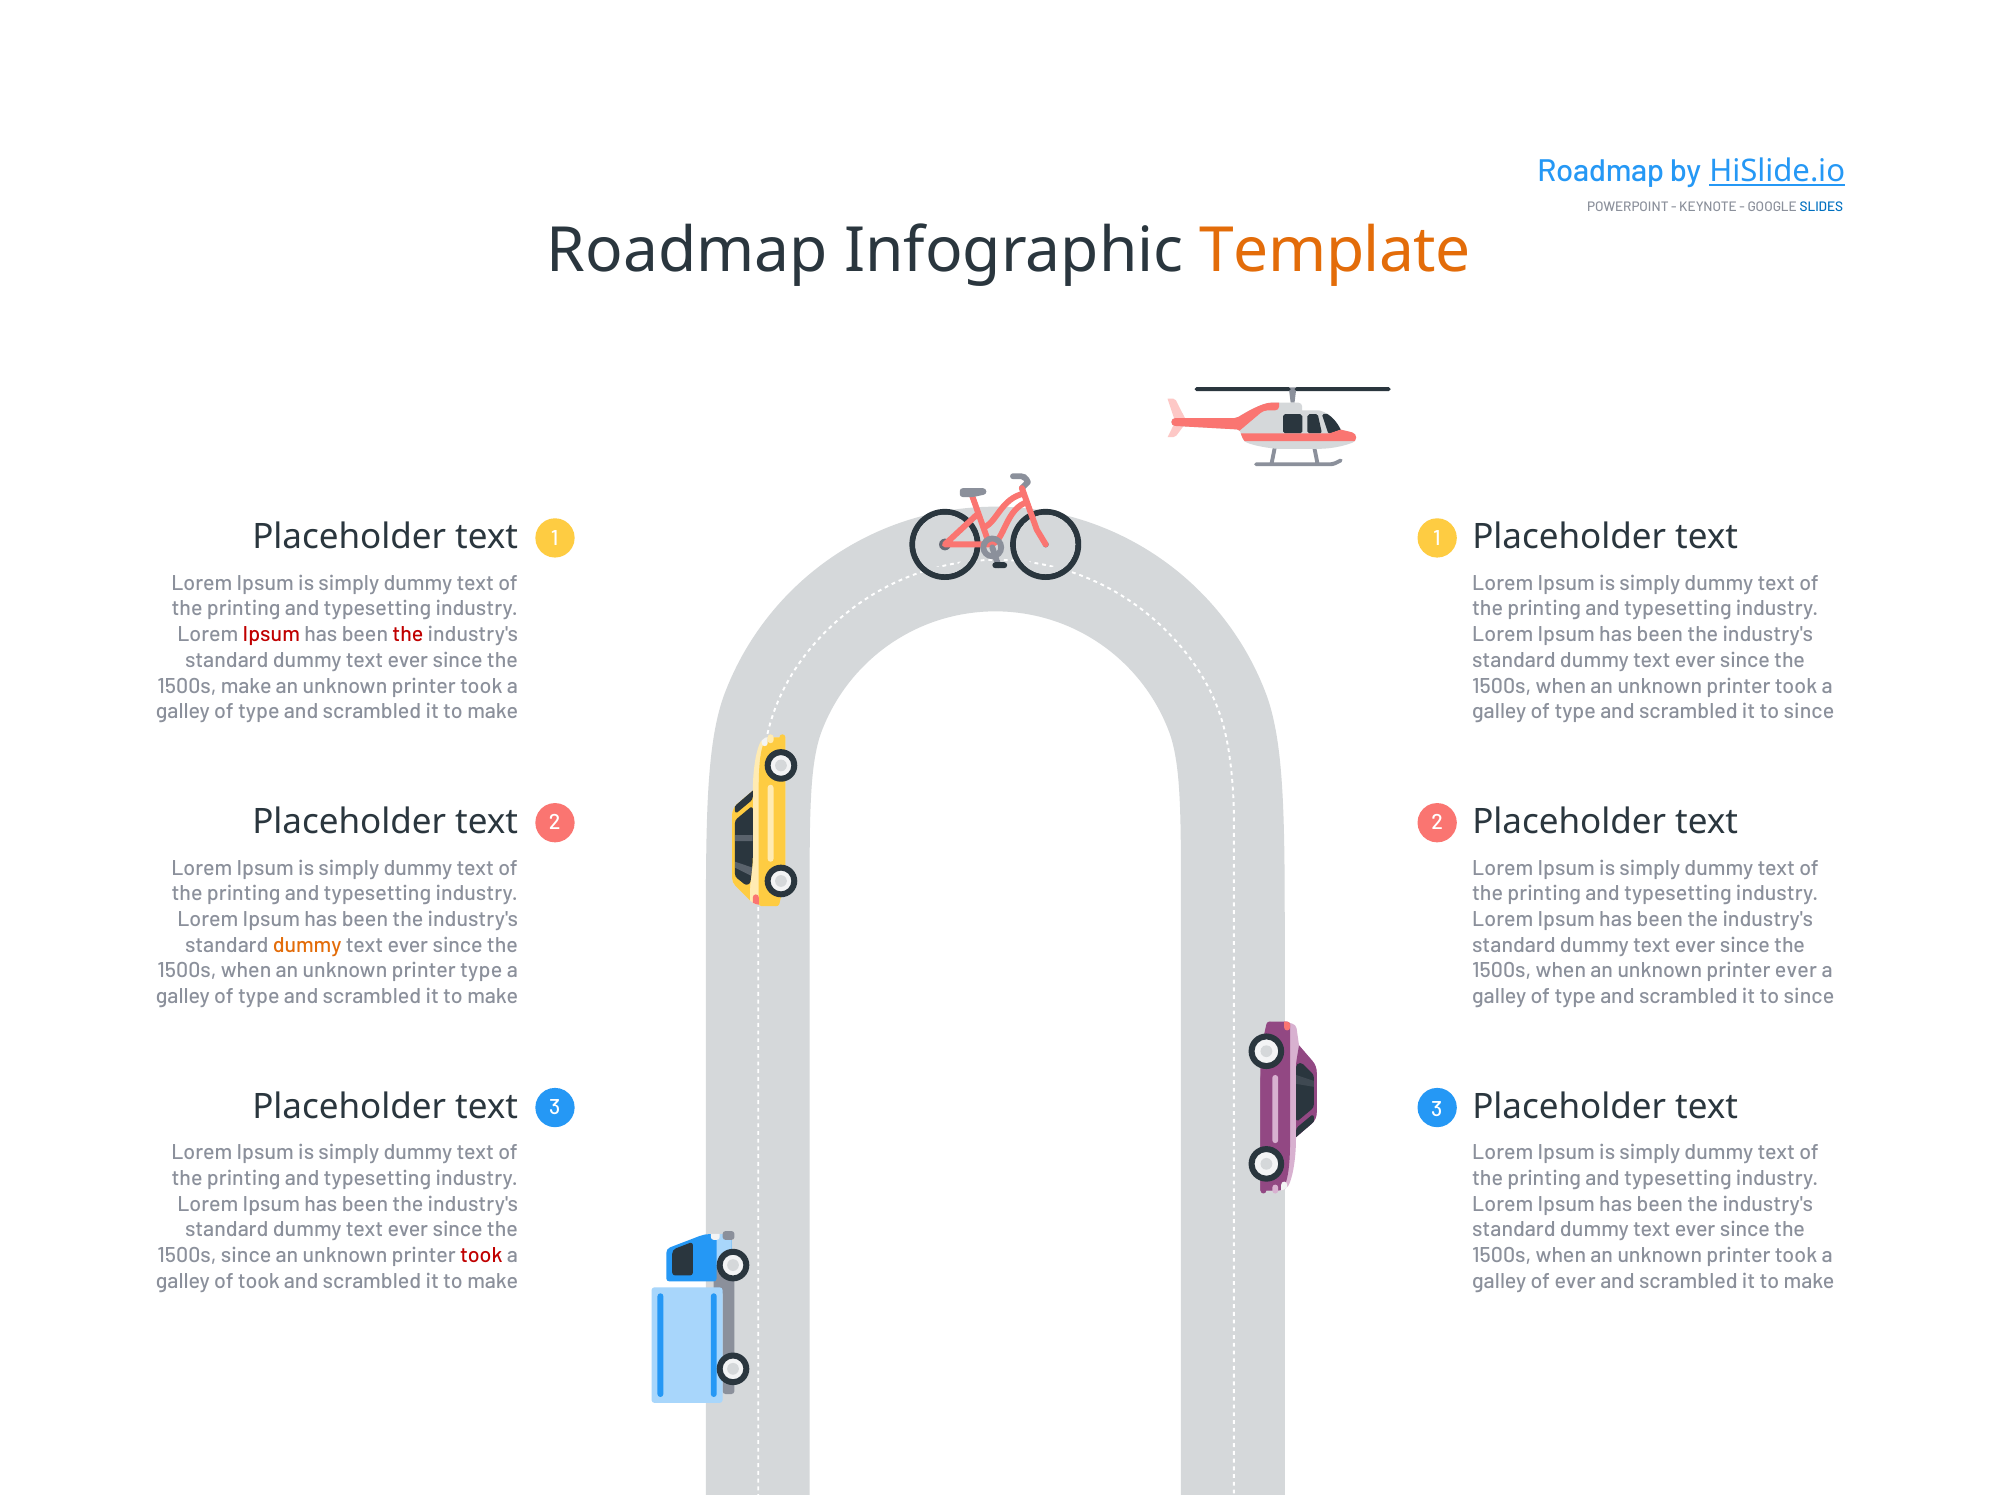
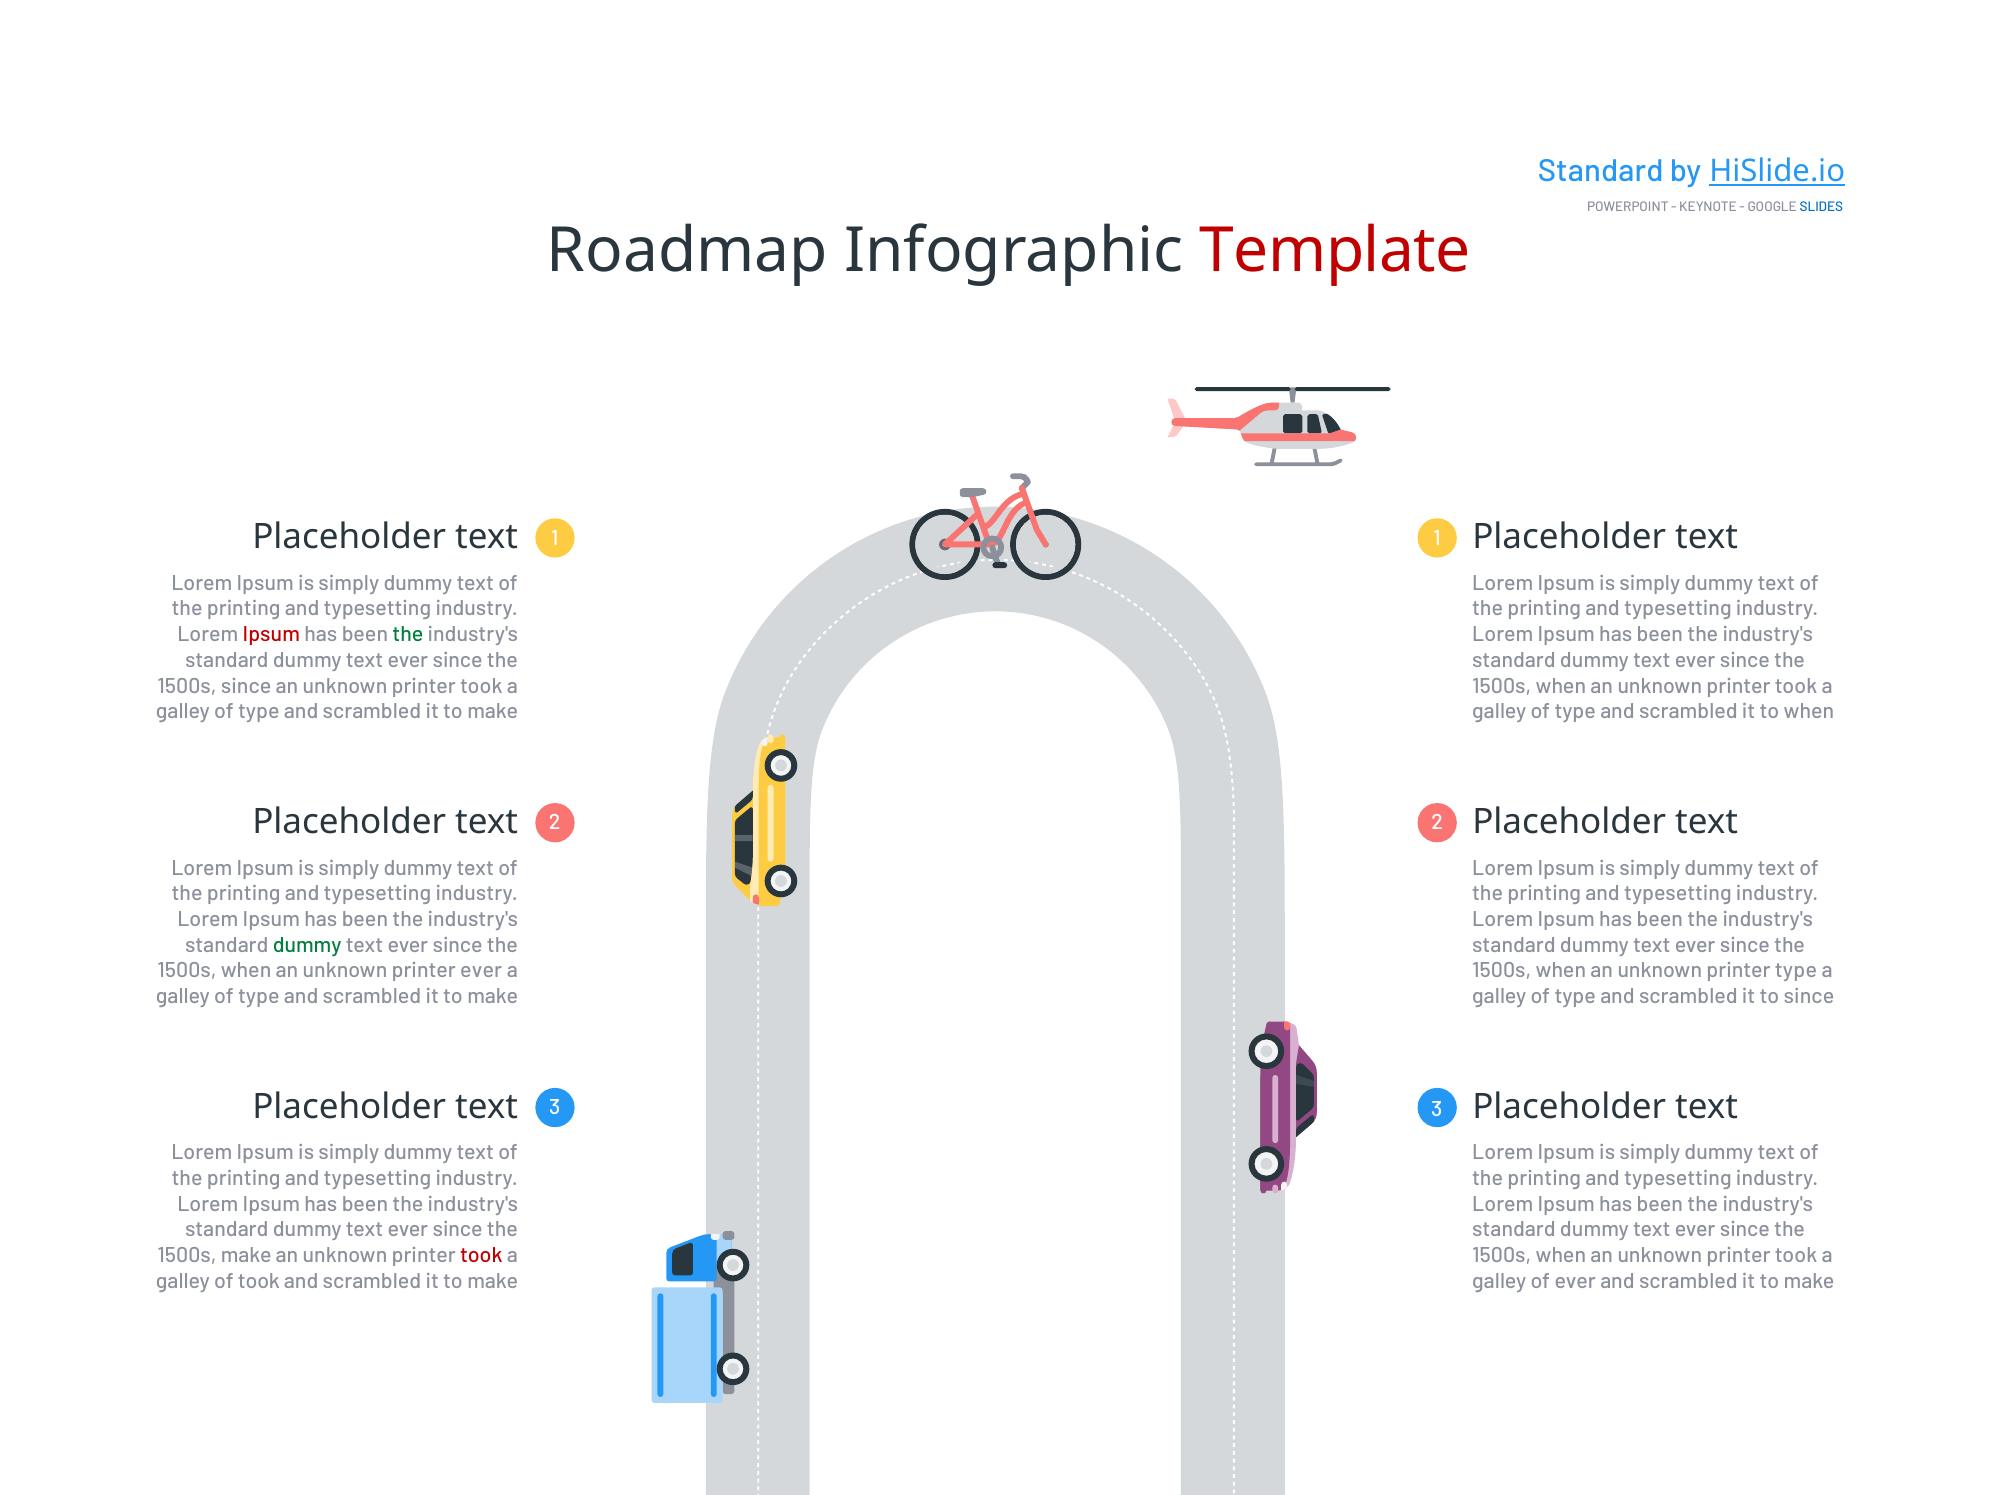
Roadmap at (1601, 171): Roadmap -> Standard
Template colour: orange -> red
the at (408, 634) colour: red -> green
1500s make: make -> since
since at (1809, 712): since -> when
dummy at (307, 945) colour: orange -> green
printer type: type -> ever
printer ever: ever -> type
1500s since: since -> make
